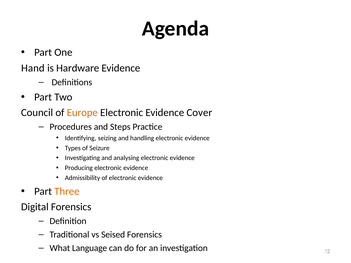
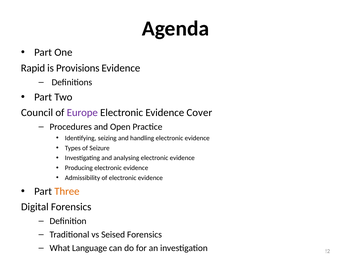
Hand: Hand -> Rapid
Hardware: Hardware -> Provisions
Europe colour: orange -> purple
Steps: Steps -> Open
